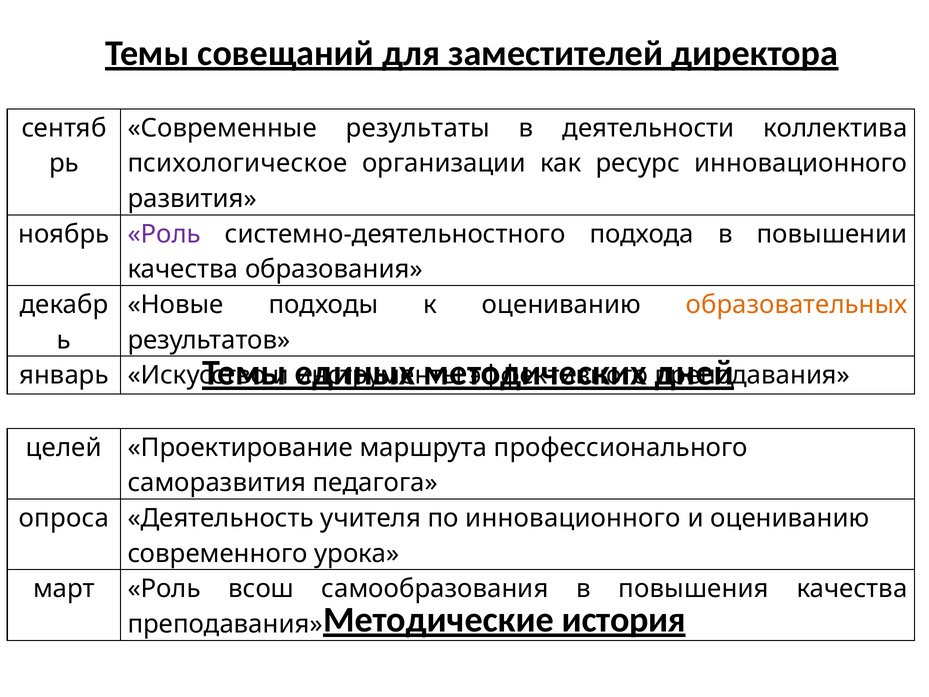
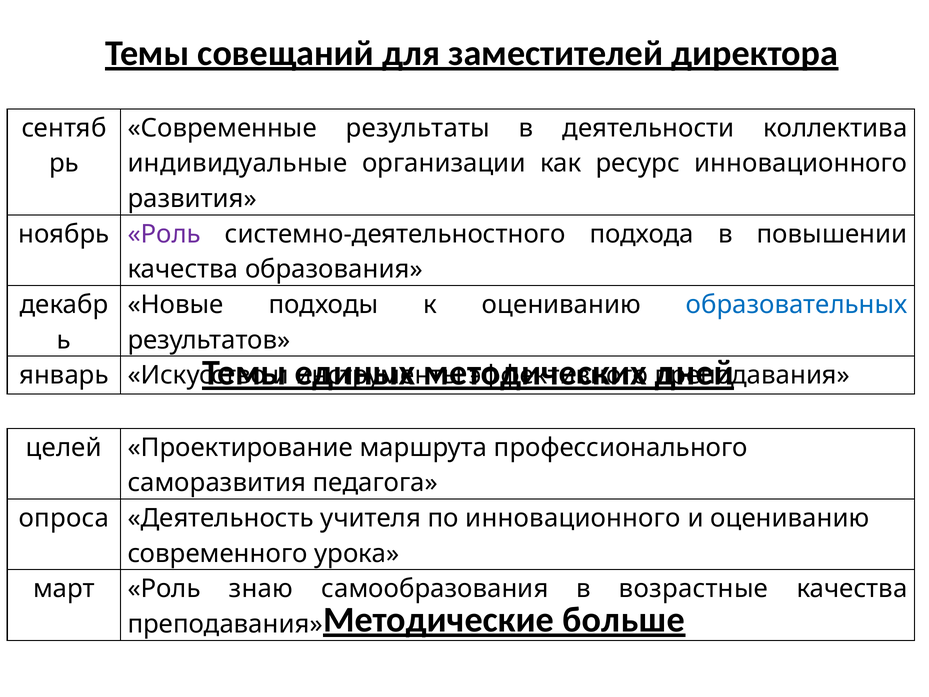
психологическое: психологическое -> индивидуальные
образовательных colour: orange -> blue
всош: всош -> знаю
повышения: повышения -> возрастные
история: история -> больше
